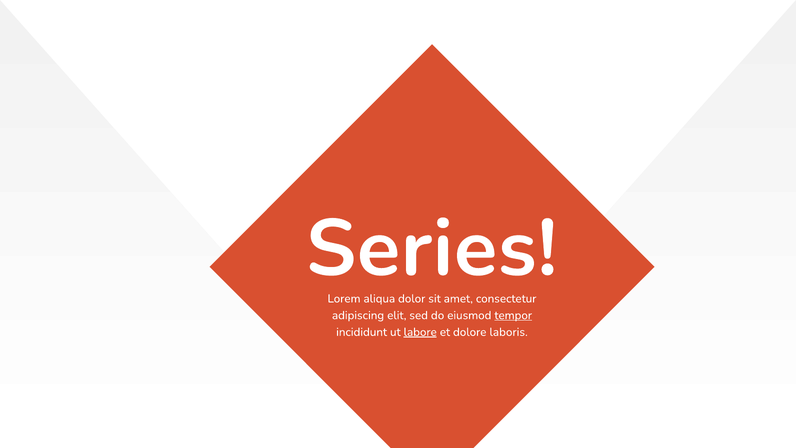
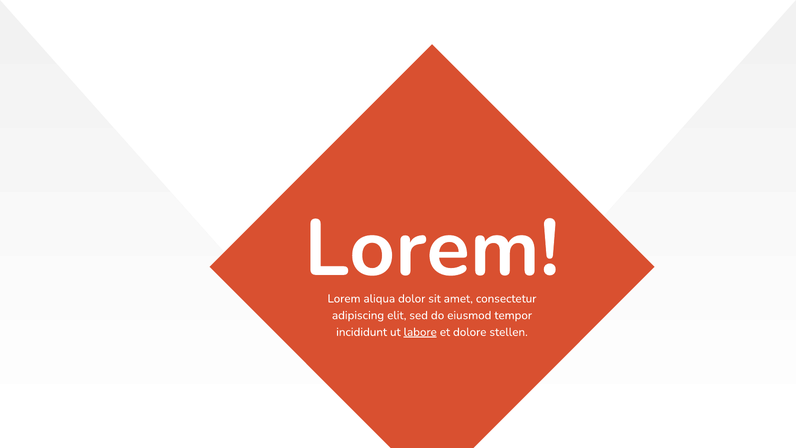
Series at (432, 248): Series -> Lorem
tempor underline: present -> none
laboris: laboris -> stellen
